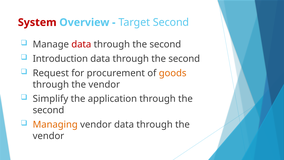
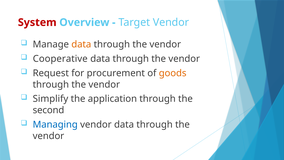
Target Second: Second -> Vendor
data at (81, 44) colour: red -> orange
second at (165, 44): second -> vendor
Introduction: Introduction -> Cooperative
second at (184, 59): second -> vendor
Managing colour: orange -> blue
